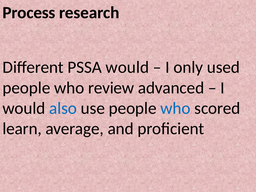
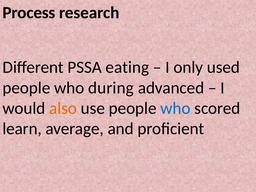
PSSA would: would -> eating
review: review -> during
also colour: blue -> orange
